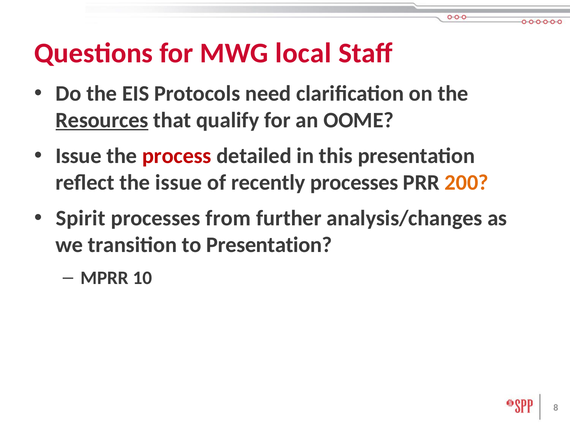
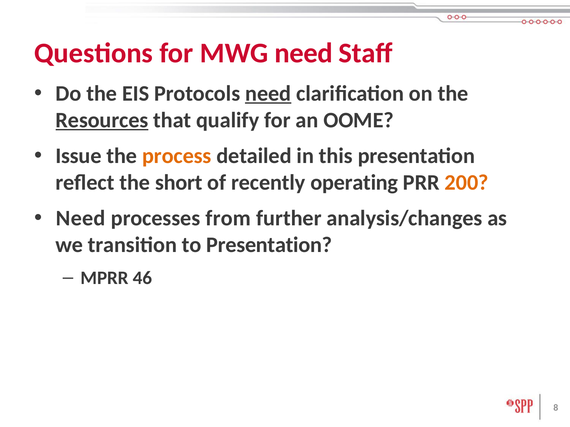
MWG local: local -> need
need at (268, 94) underline: none -> present
process colour: red -> orange
the issue: issue -> short
recently processes: processes -> operating
Spirit at (81, 219): Spirit -> Need
10: 10 -> 46
